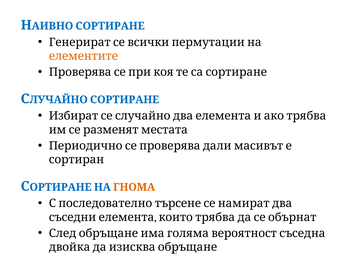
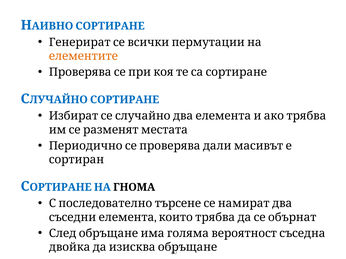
ГНОМА colour: orange -> black
